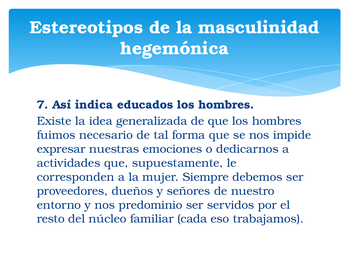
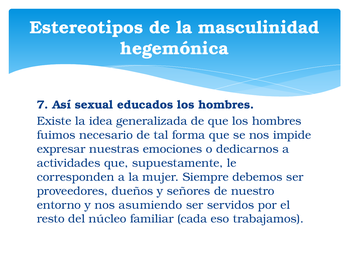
indica: indica -> sexual
predominio: predominio -> asumiendo
